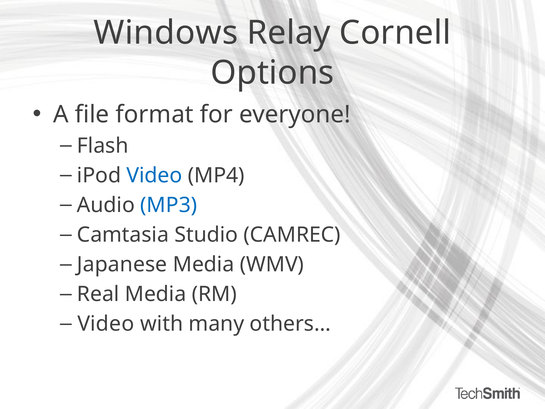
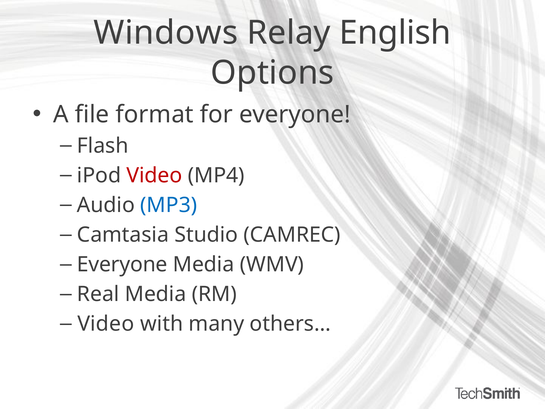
Cornell: Cornell -> English
Video at (154, 175) colour: blue -> red
Japanese at (122, 264): Japanese -> Everyone
